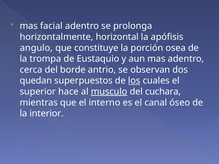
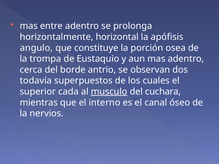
facial: facial -> entre
quedan: quedan -> todavía
los underline: present -> none
hace: hace -> cada
interior: interior -> nervios
